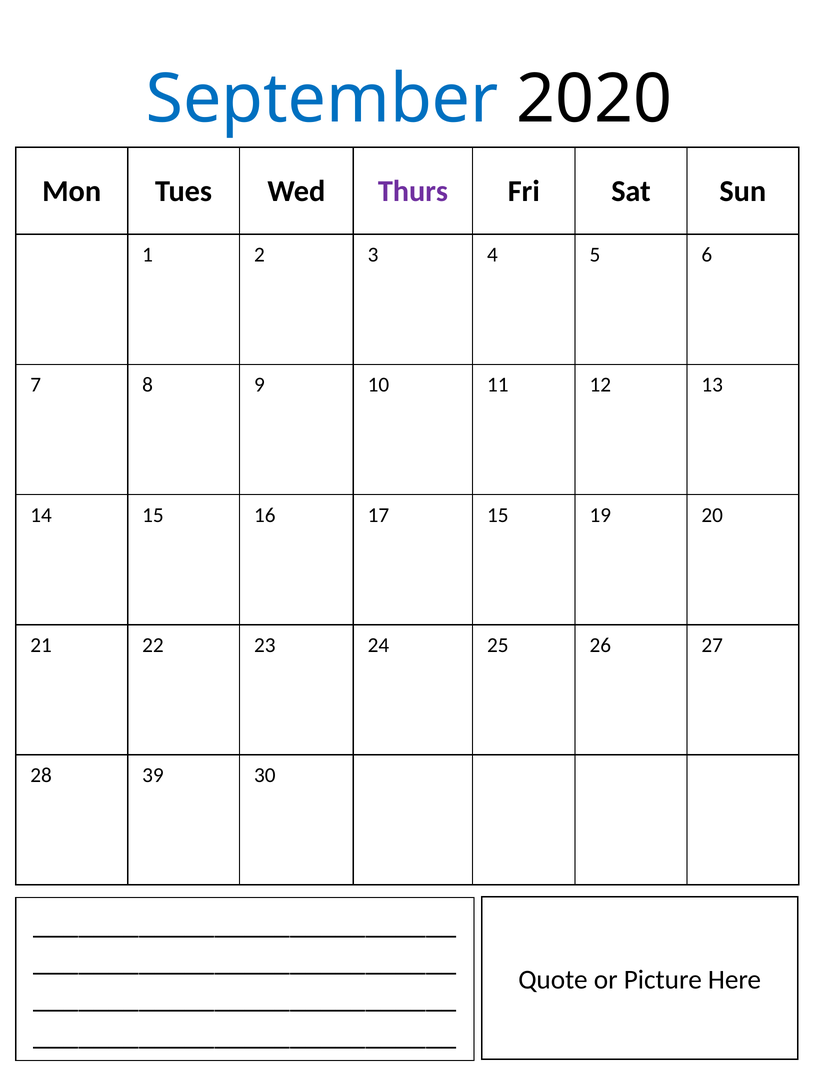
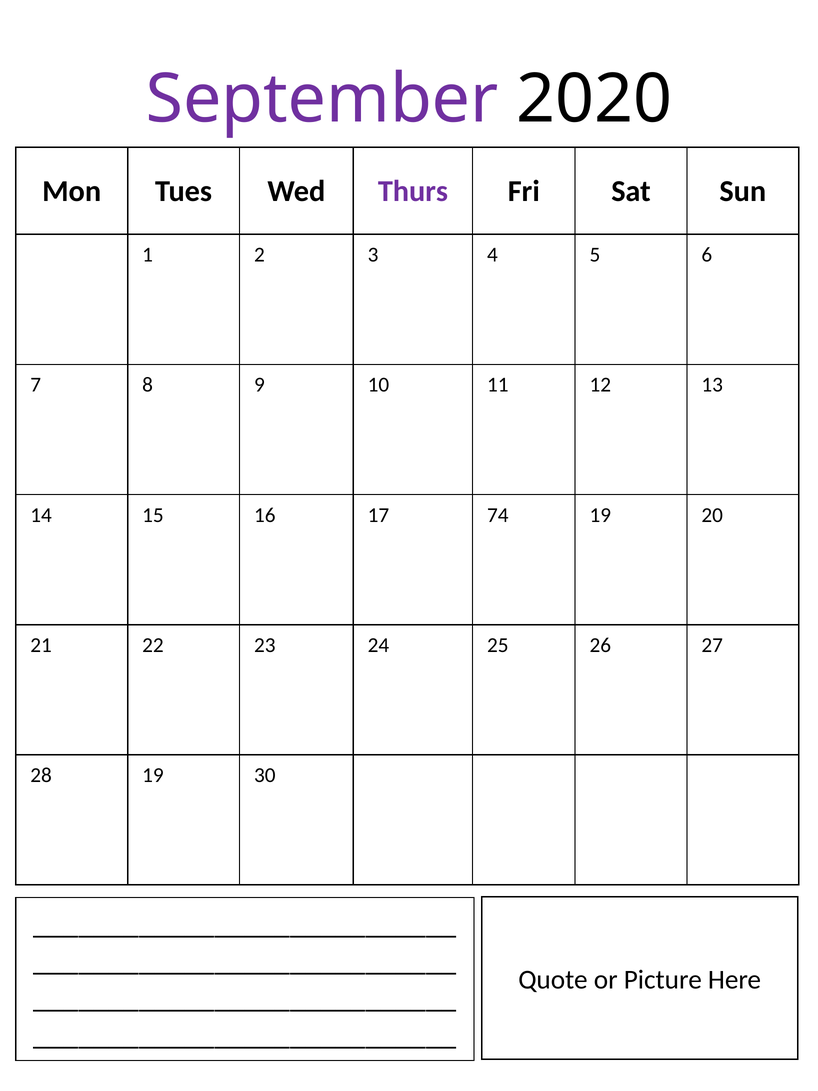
September colour: blue -> purple
17 15: 15 -> 74
28 39: 39 -> 19
